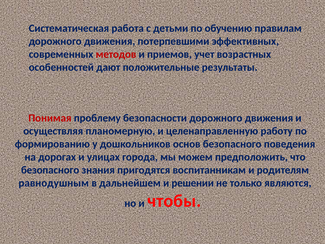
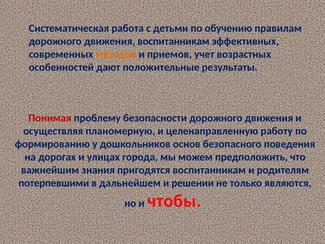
движения потерпевшими: потерпевшими -> воспитанникам
методов colour: red -> orange
безопасного at (50, 170): безопасного -> важнейшим
равнодушным: равнодушным -> потерпевшими
